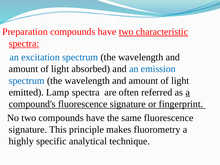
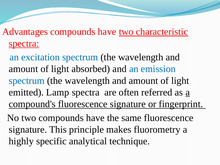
Preparation: Preparation -> Advantages
